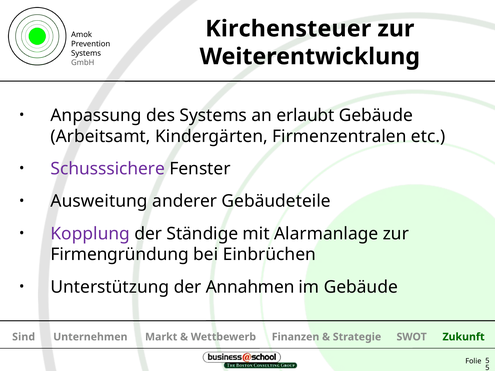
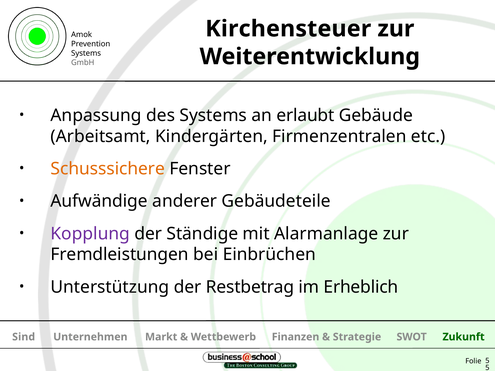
Schusssichere colour: purple -> orange
Ausweitung: Ausweitung -> Aufwändige
Firmengründung: Firmengründung -> Fremdleistungen
Annahmen: Annahmen -> Restbetrag
im Gebäude: Gebäude -> Erheblich
